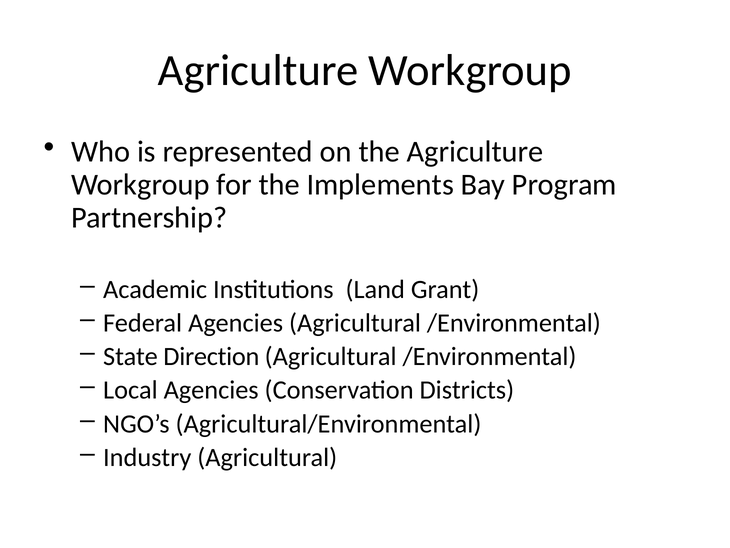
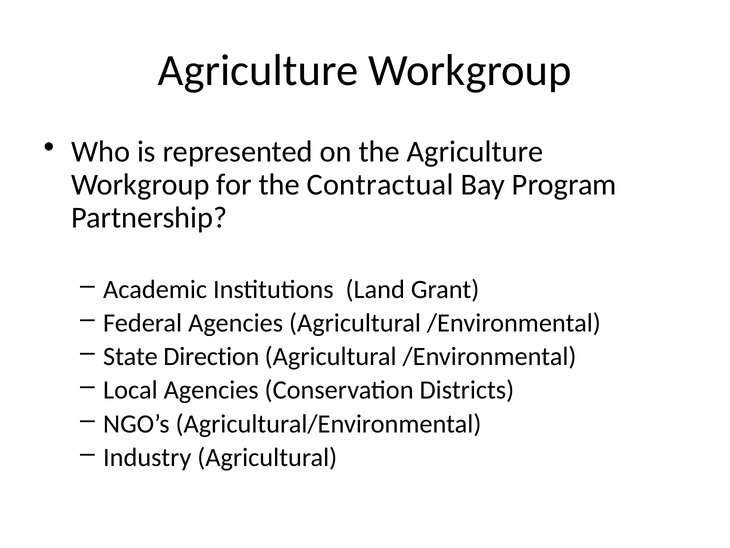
Implements: Implements -> Contractual
